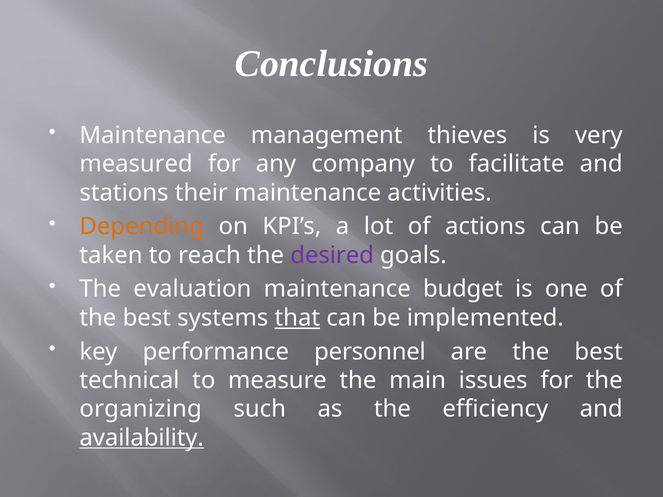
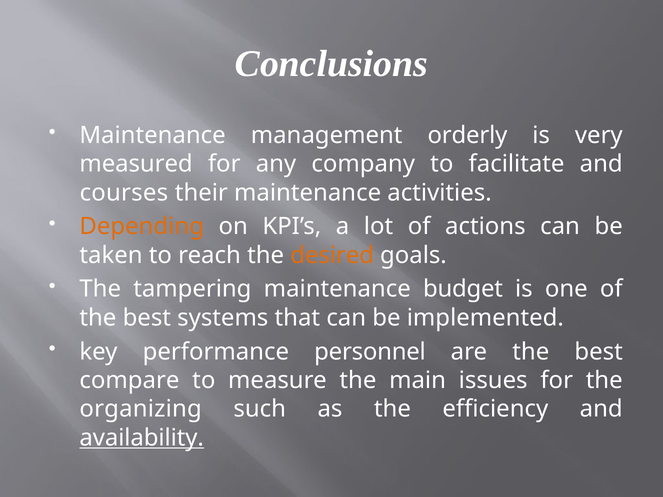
thieves: thieves -> orderly
stations: stations -> courses
desired colour: purple -> orange
evaluation: evaluation -> tampering
that underline: present -> none
technical: technical -> compare
